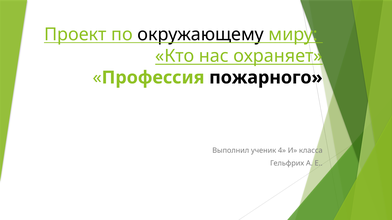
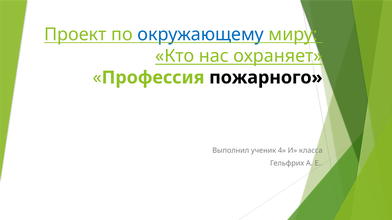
окружающему colour: black -> blue
